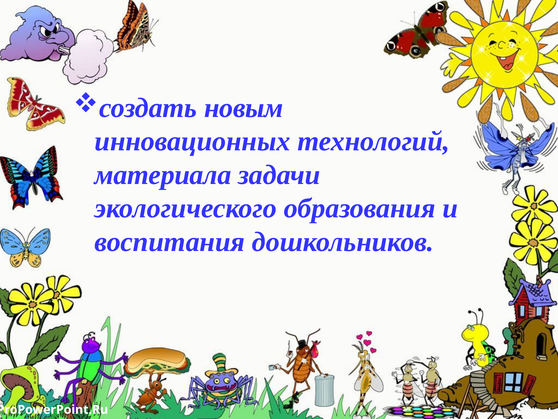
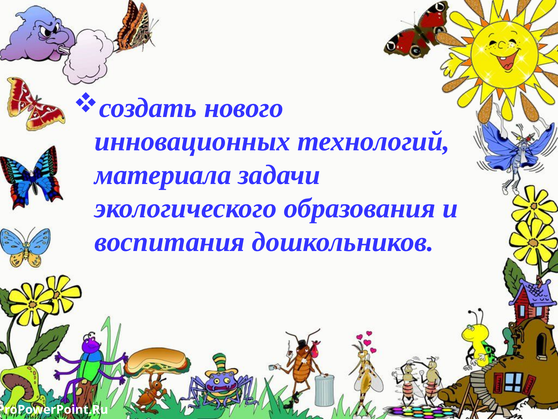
новым: новым -> нового
